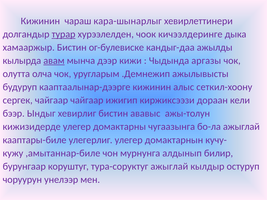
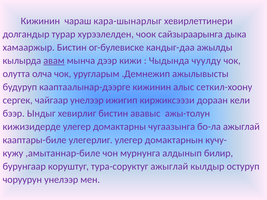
турар underline: present -> none
кичээлдеринге: кичээлдеринге -> сайзыраарынга
аргазы: аргазы -> чуулду
чайгаар чайгаар: чайгаар -> унелээр
